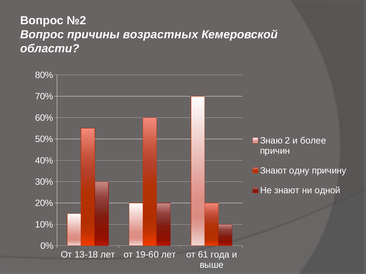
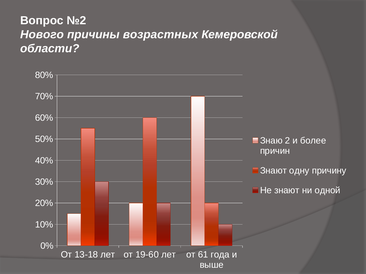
Вопрос at (42, 35): Вопрос -> Нового
